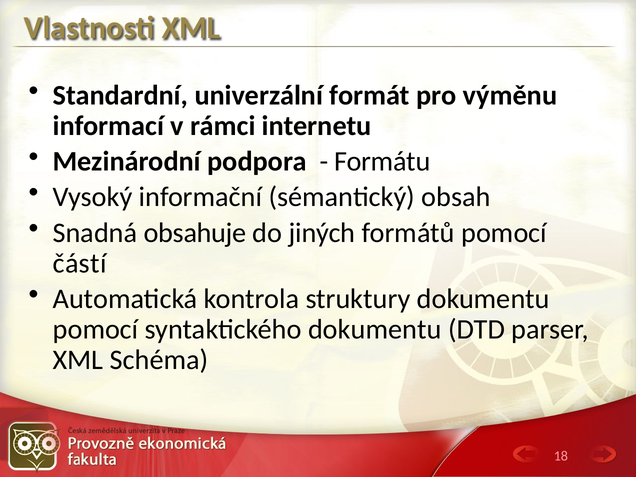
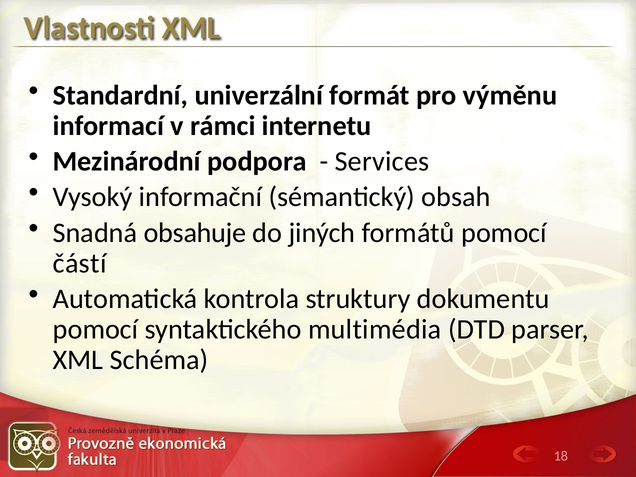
Formátu: Formátu -> Services
syntaktického dokumentu: dokumentu -> multimédia
